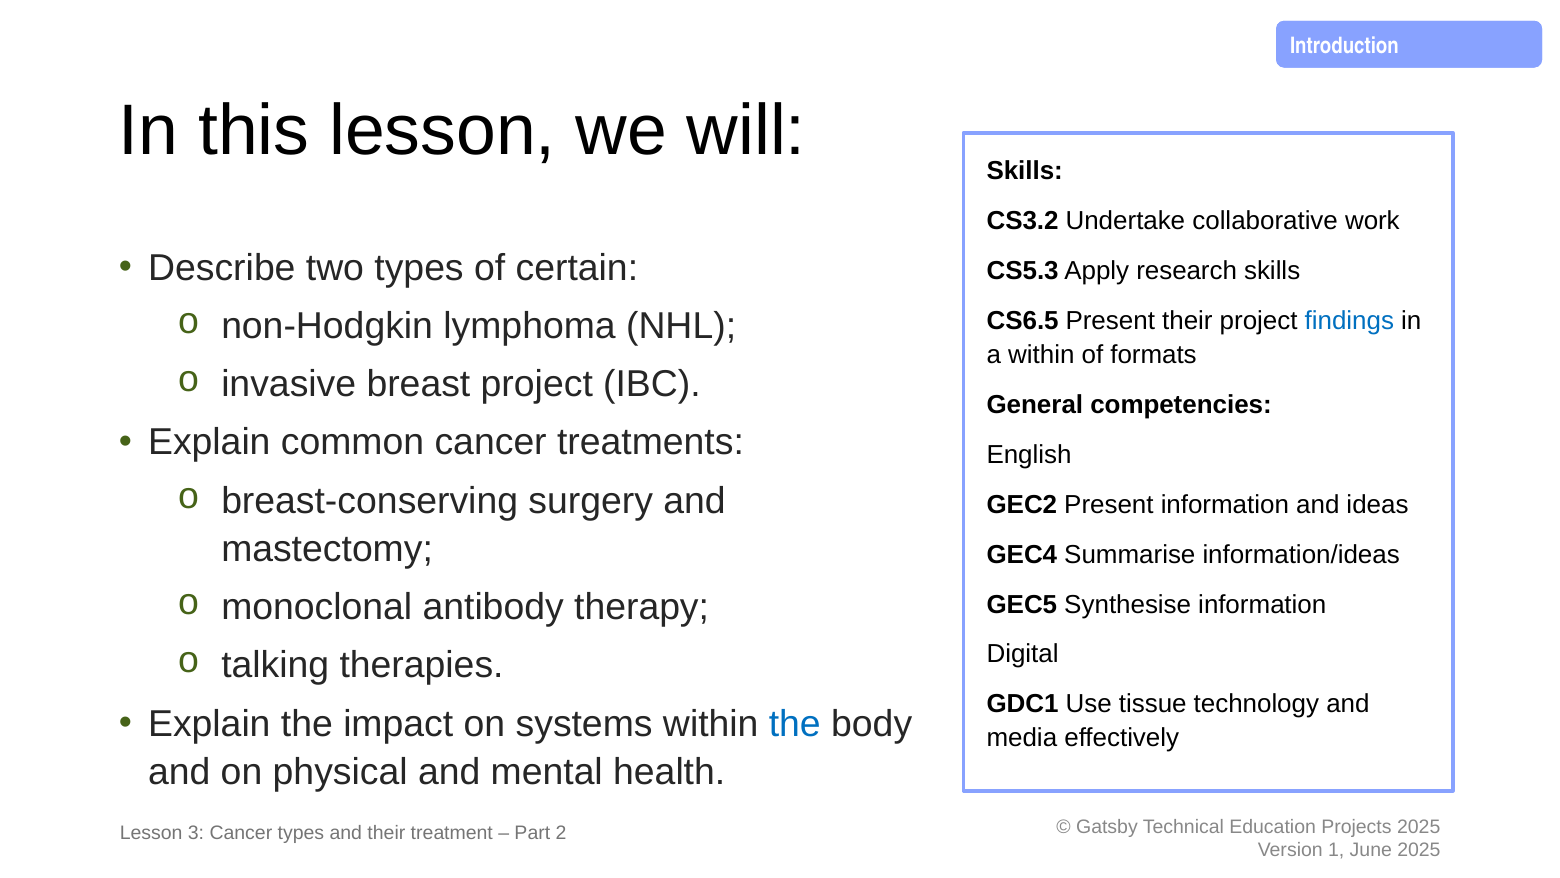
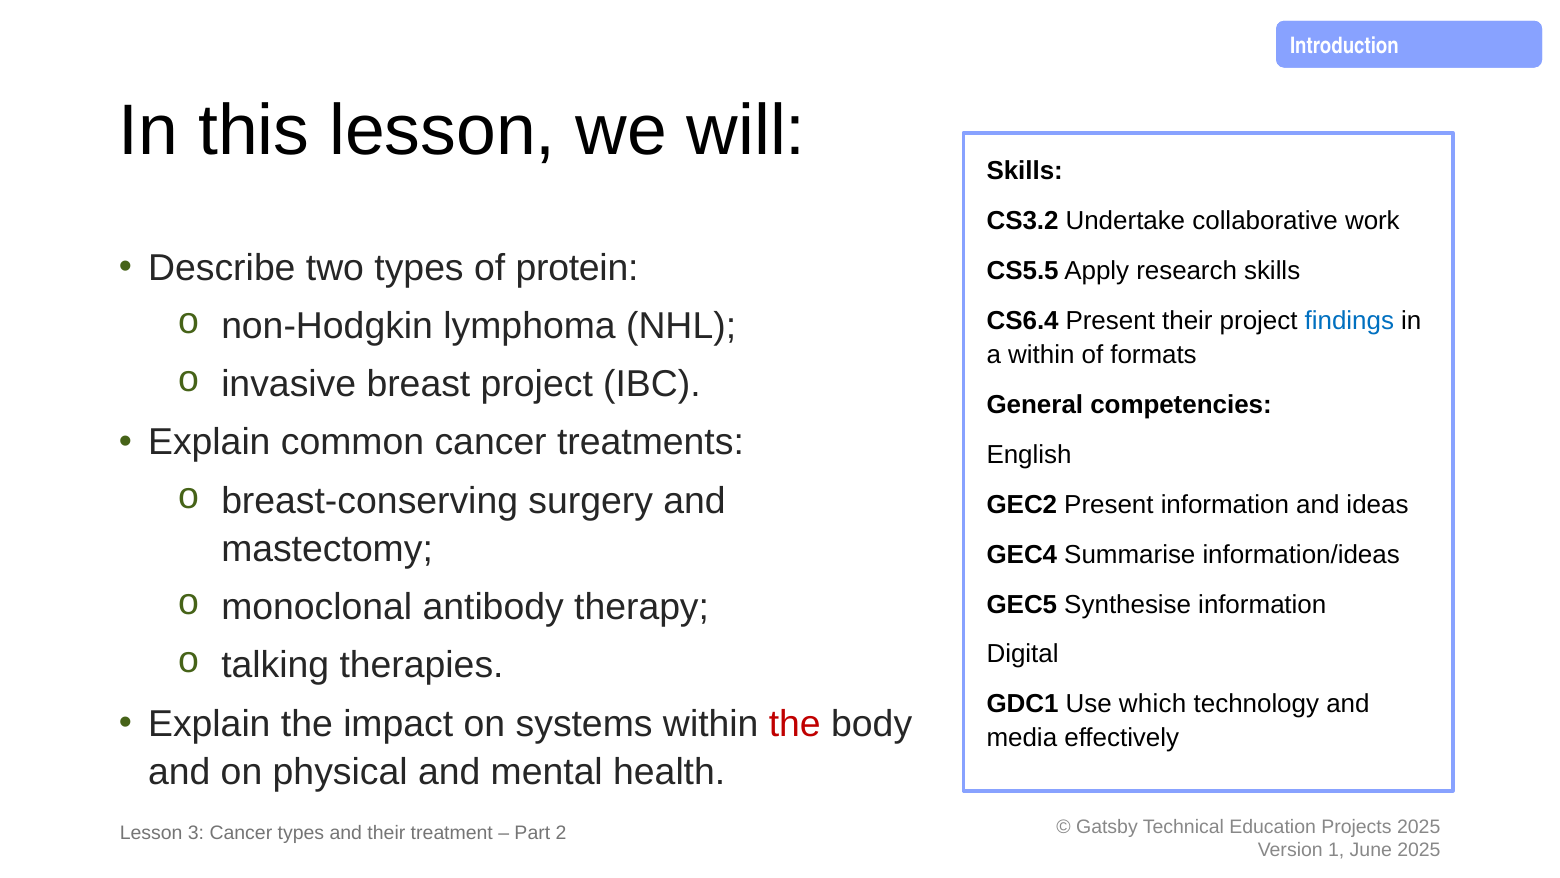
certain: certain -> protein
CS5.3: CS5.3 -> CS5.5
CS6.5: CS6.5 -> CS6.4
tissue: tissue -> which
the at (795, 723) colour: blue -> red
